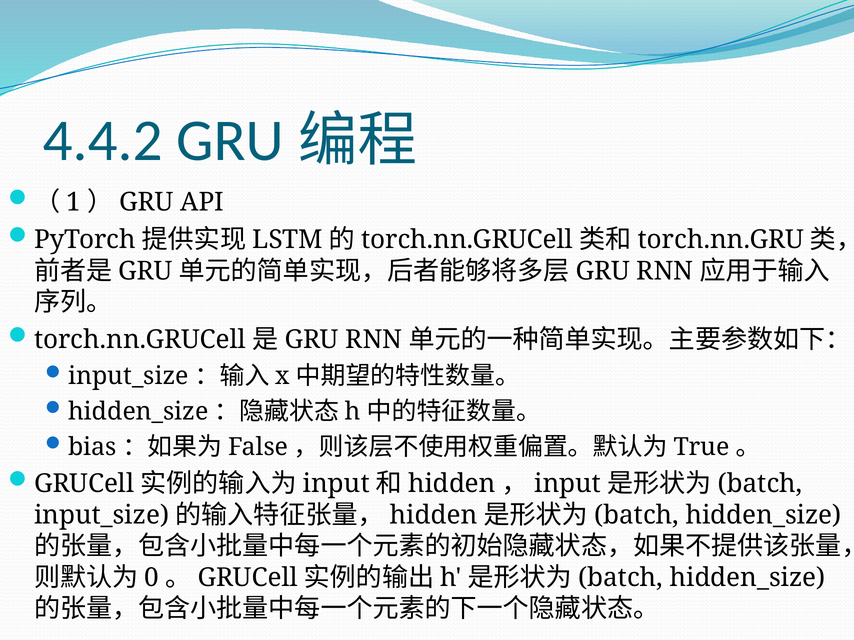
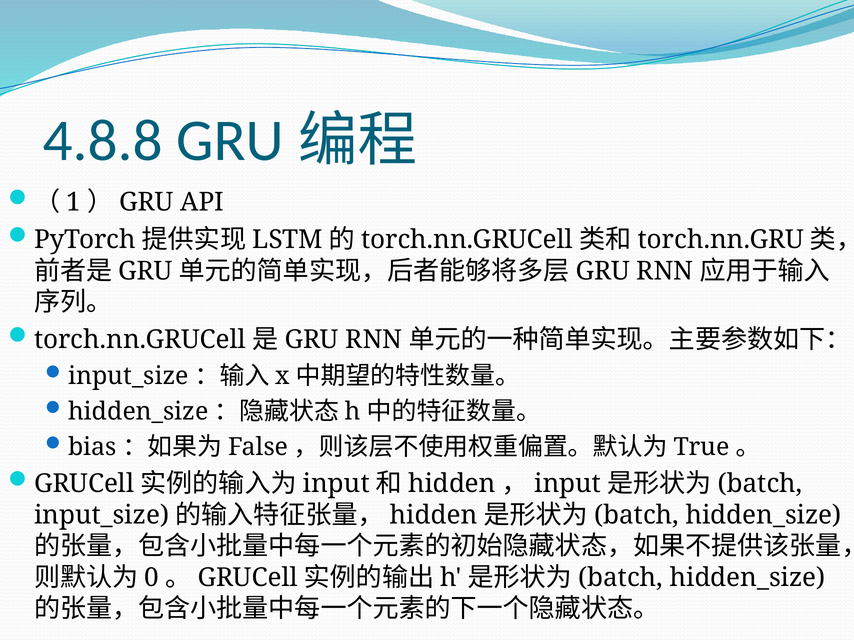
4.4.2: 4.4.2 -> 4.8.8
